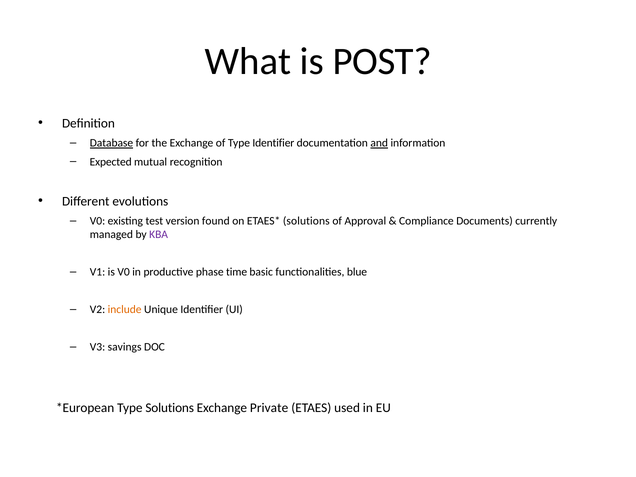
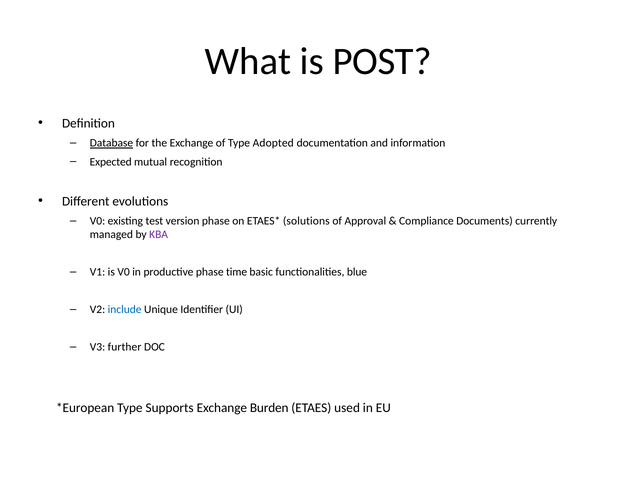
Type Identifier: Identifier -> Adopted
and underline: present -> none
version found: found -> phase
include colour: orange -> blue
savings: savings -> further
Type Solutions: Solutions -> Supports
Private: Private -> Burden
